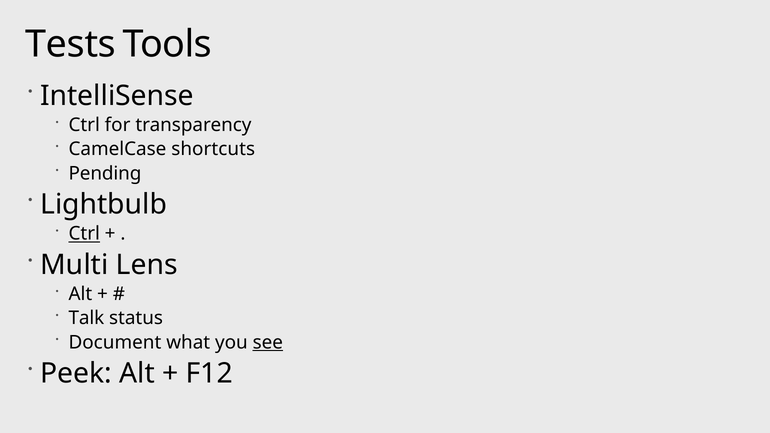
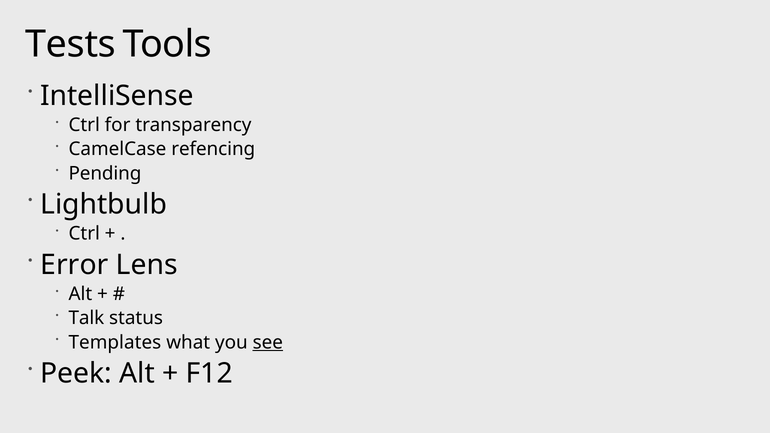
shortcuts: shortcuts -> refencing
Ctrl at (84, 234) underline: present -> none
Multi: Multi -> Error
Document: Document -> Templates
